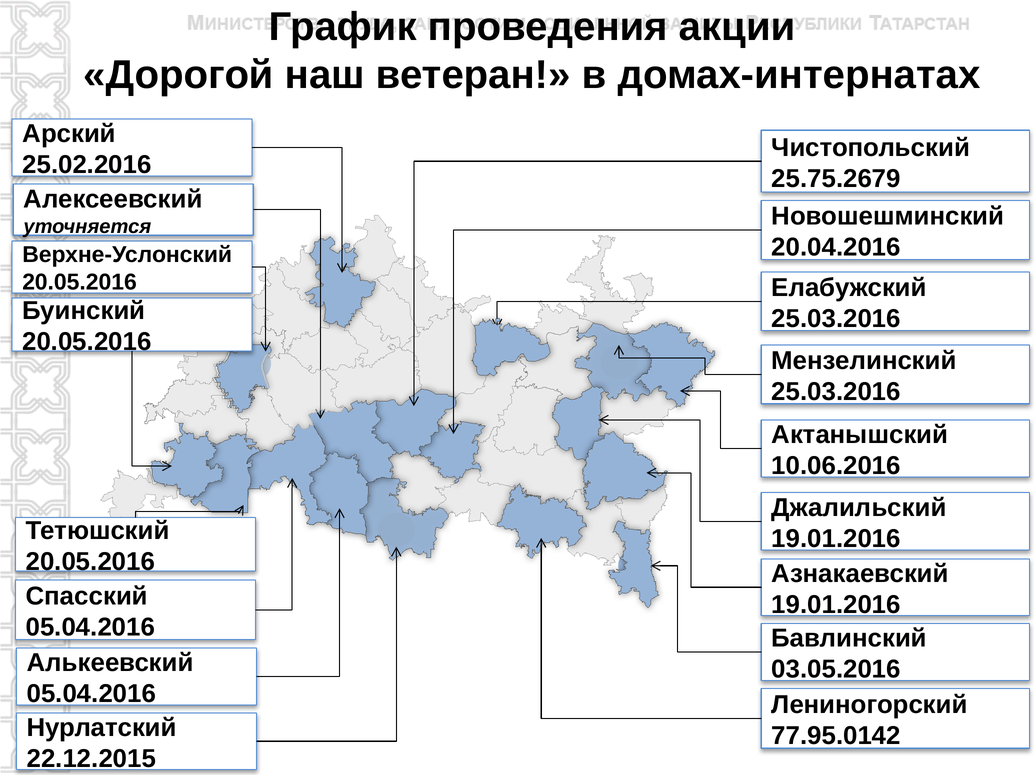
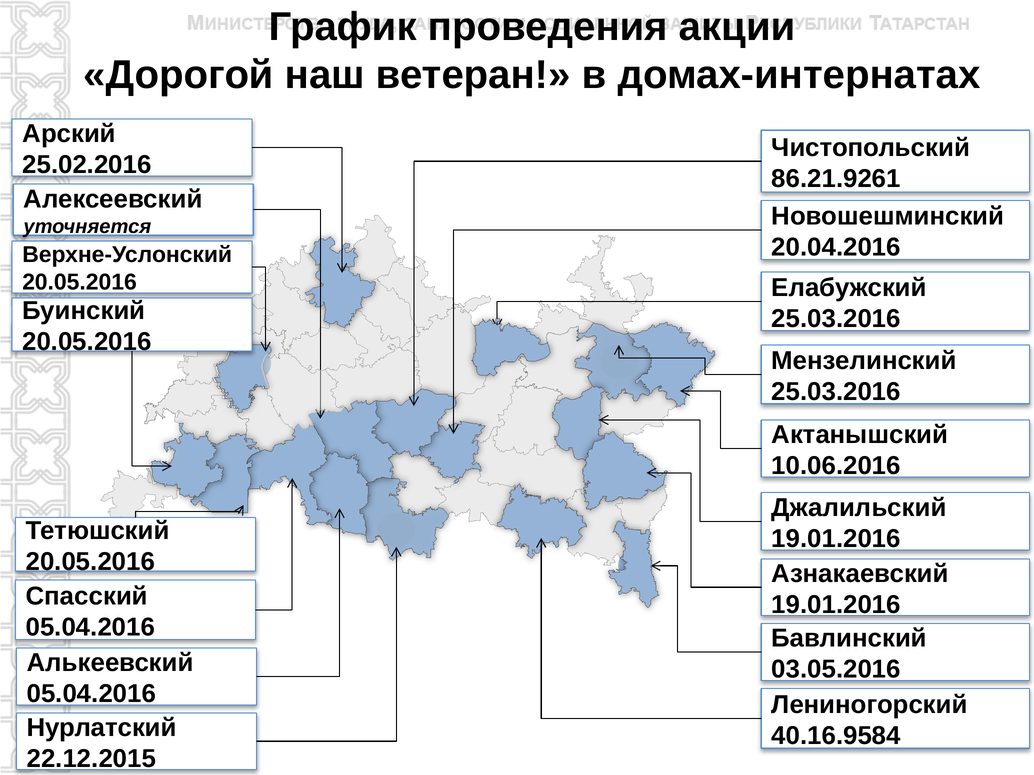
25.75.2679: 25.75.2679 -> 86.21.9261
77.95.0142: 77.95.0142 -> 40.16.9584
